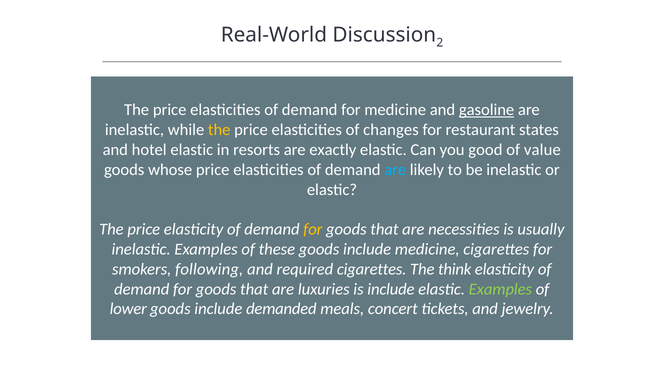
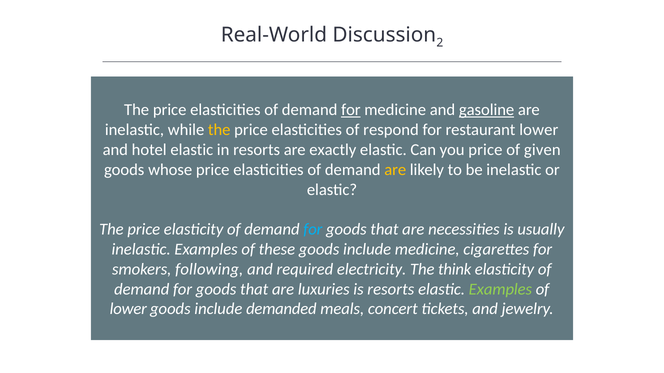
for at (351, 110) underline: none -> present
changes: changes -> respond
restaurant states: states -> lower
you good: good -> price
value: value -> given
are at (395, 170) colour: light blue -> yellow
for at (313, 230) colour: yellow -> light blue
required cigarettes: cigarettes -> electricity
is include: include -> resorts
